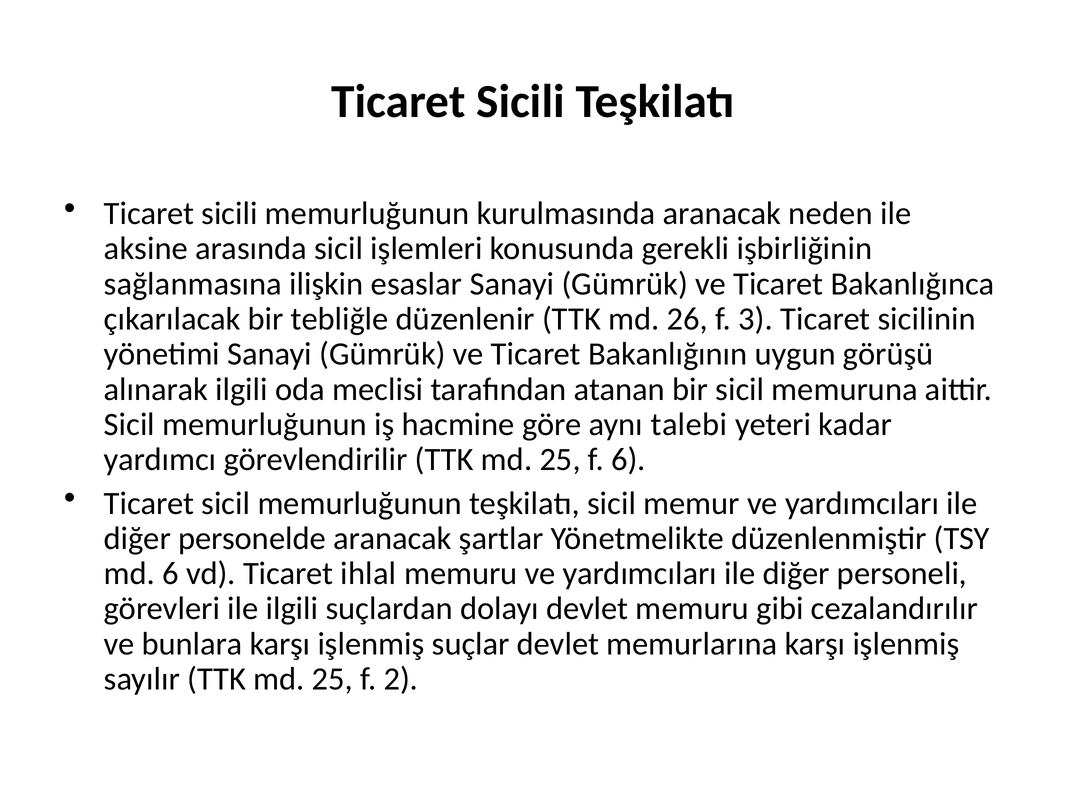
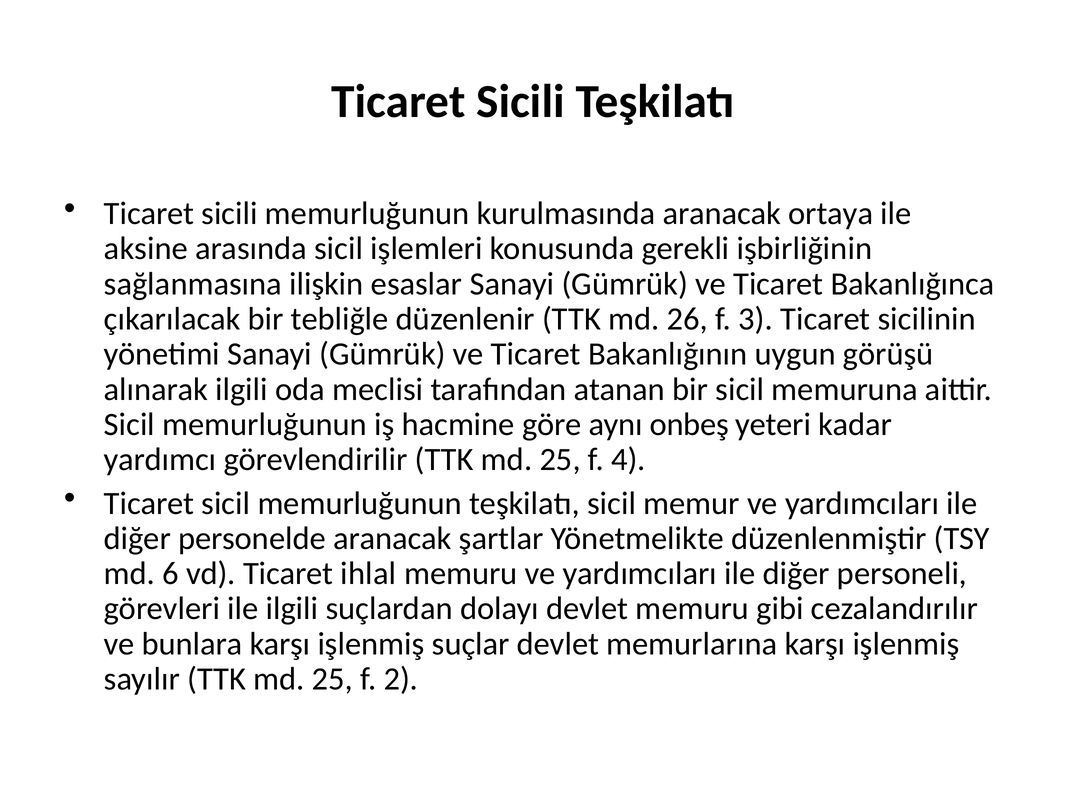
neden: neden -> ortaya
talebi: talebi -> onbeş
f 6: 6 -> 4
